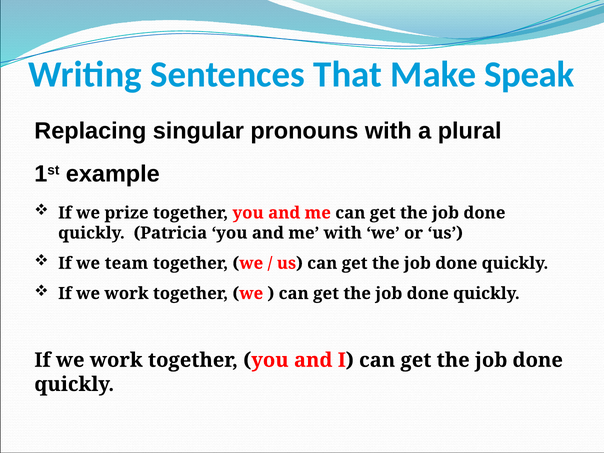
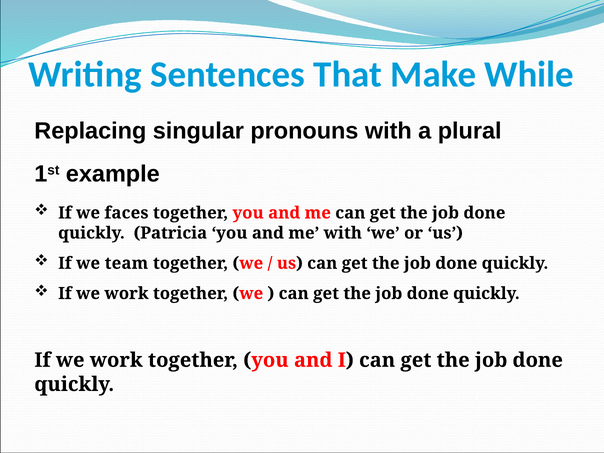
Speak: Speak -> While
prize: prize -> faces
